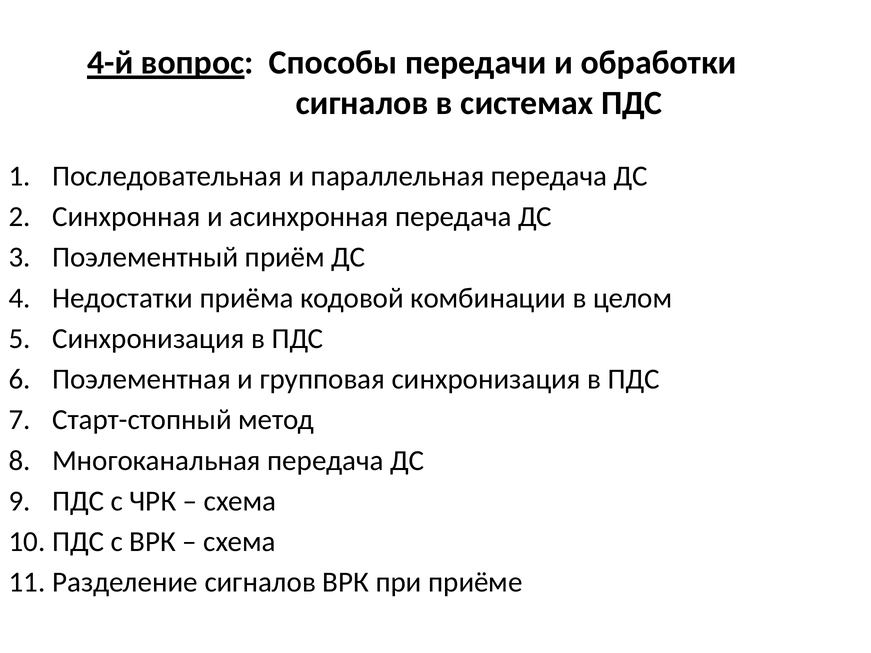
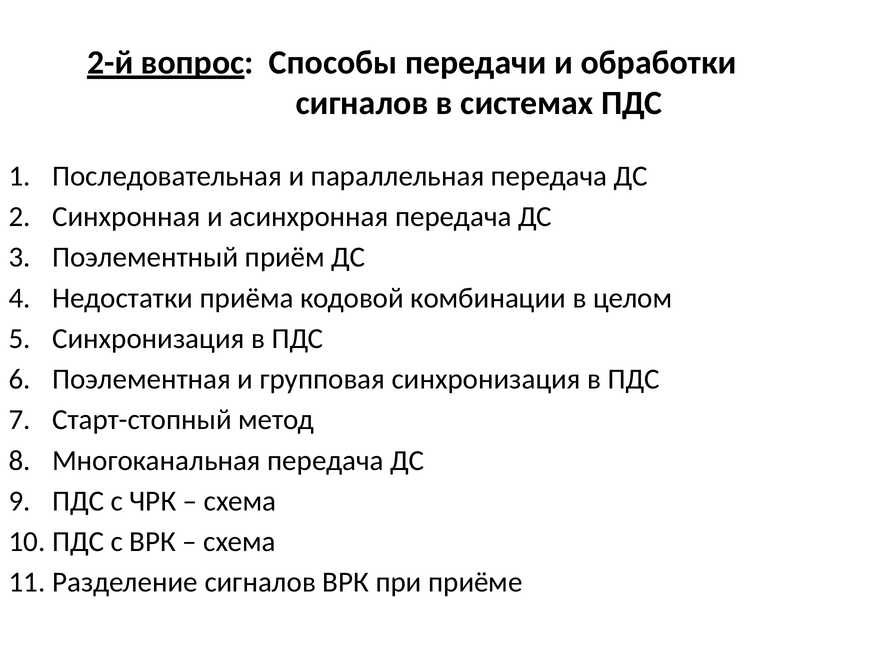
4-й: 4-й -> 2-й
